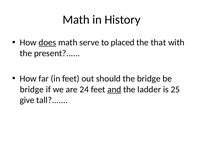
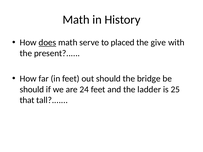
that: that -> give
bridge at (32, 90): bridge -> should
and underline: present -> none
give: give -> that
